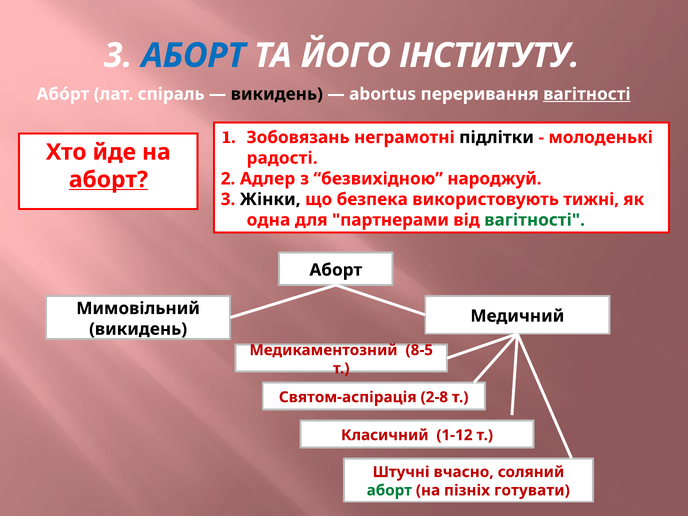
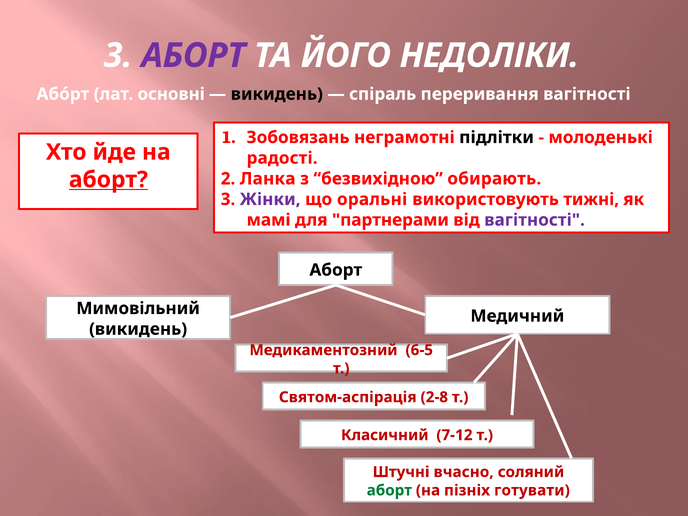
АБОРТ at (193, 56) colour: blue -> purple
ІНСТИТУТУ: ІНСТИТУТУ -> НЕДОЛІКИ
спіраль: спіраль -> основні
abortus: abortus -> спіраль
вагітності at (587, 94) underline: present -> none
Адлер: Адлер -> Ланка
народжуй: народжуй -> обирають
Жінки colour: black -> purple
безпека: безпека -> оральні
одна: одна -> мамі
вагітності at (535, 220) colour: green -> purple
8-5: 8-5 -> 6-5
1-12: 1-12 -> 7-12
